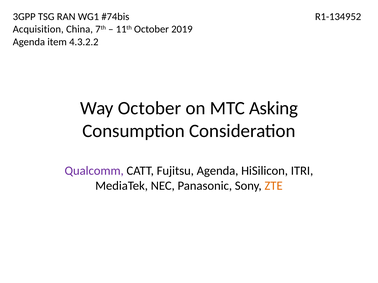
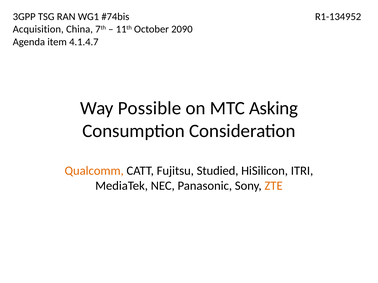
2019: 2019 -> 2090
4.3.2.2: 4.3.2.2 -> 4.1.4.7
Way October: October -> Possible
Qualcomm colour: purple -> orange
Fujitsu Agenda: Agenda -> Studied
